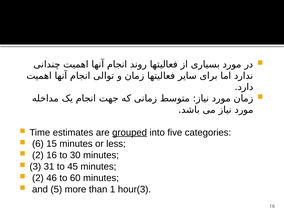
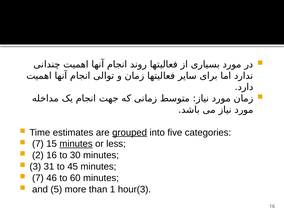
6 at (38, 144): 6 -> 7
minutes at (76, 144) underline: none -> present
2 at (38, 178): 2 -> 7
